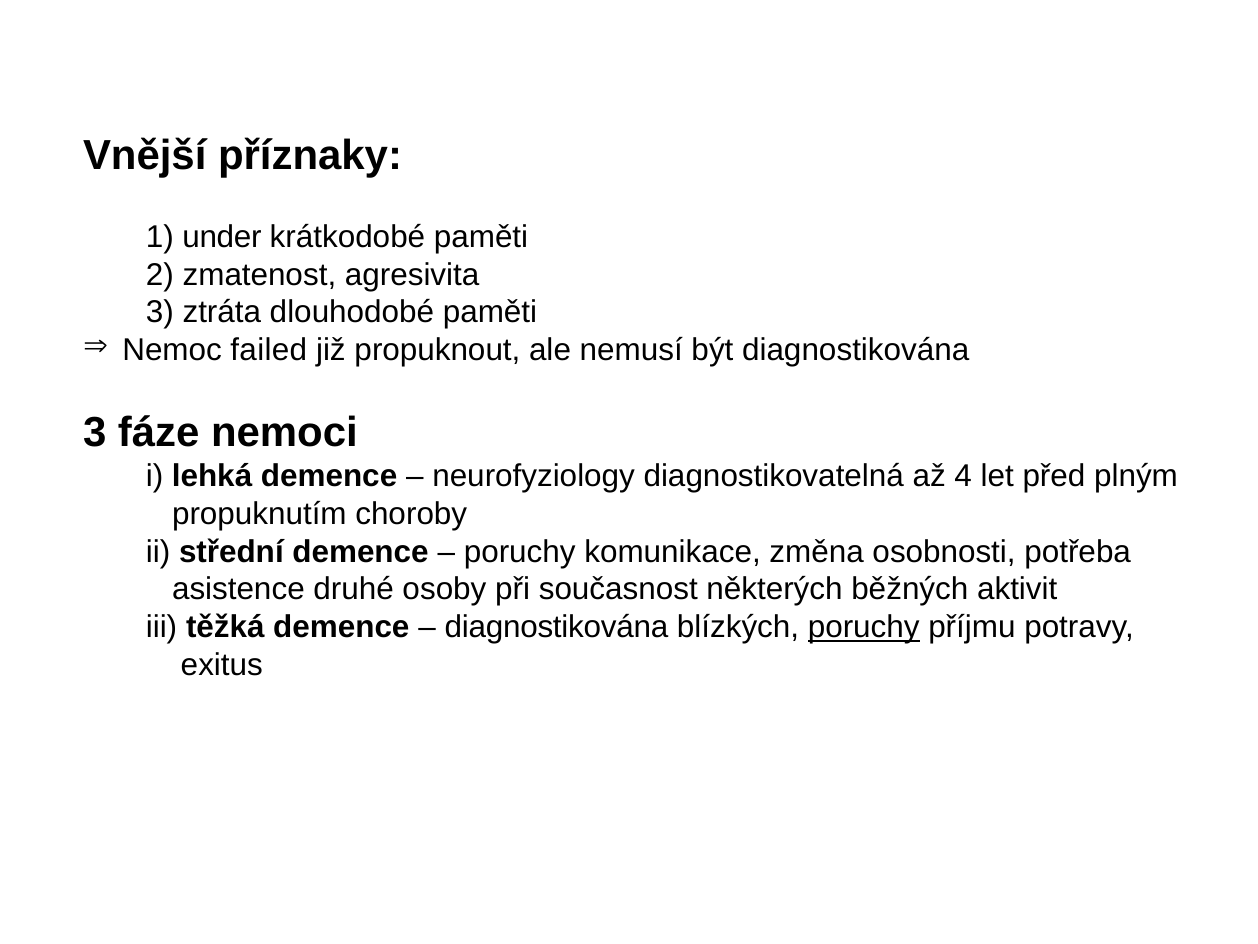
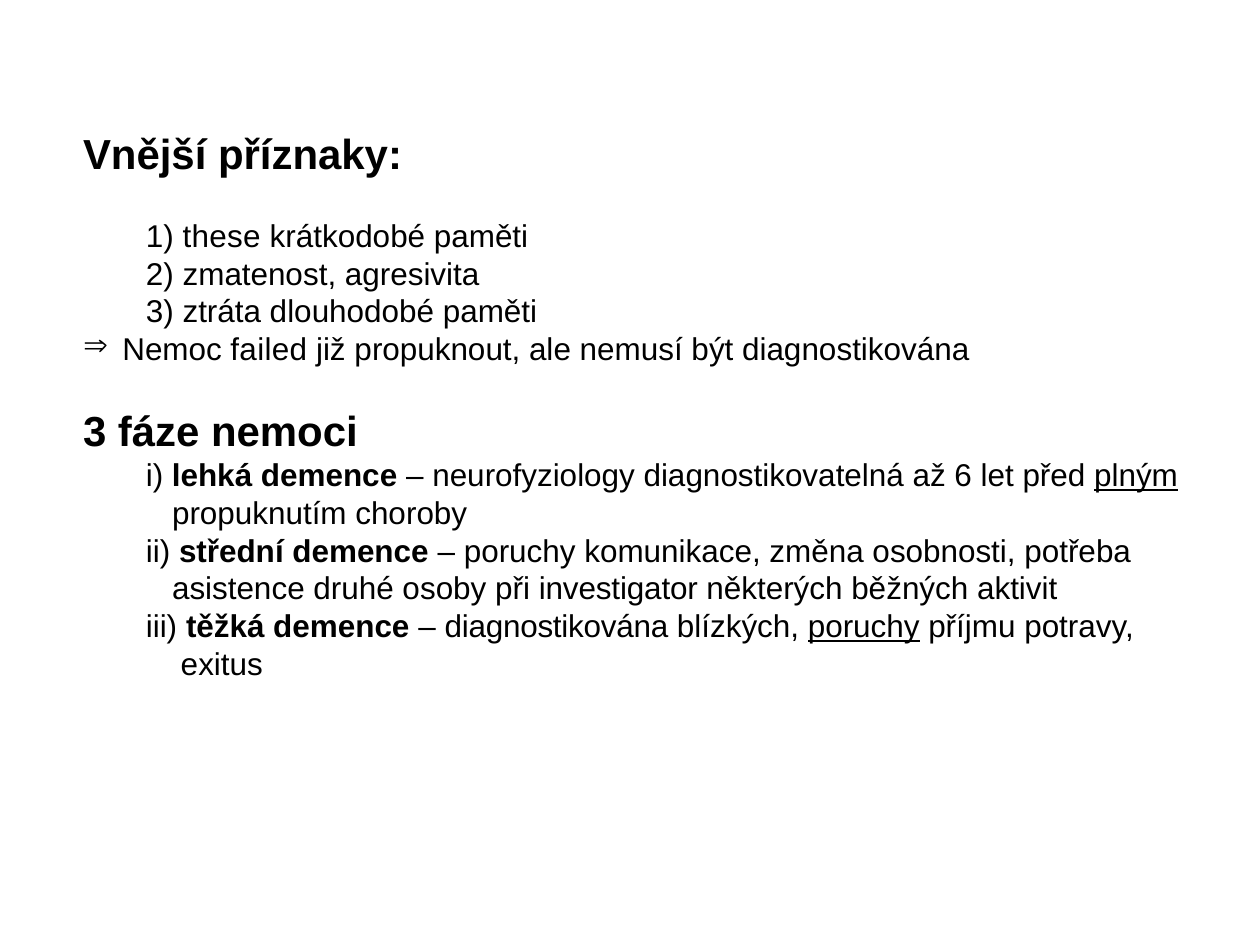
under: under -> these
4: 4 -> 6
plným underline: none -> present
současnost: současnost -> investigator
